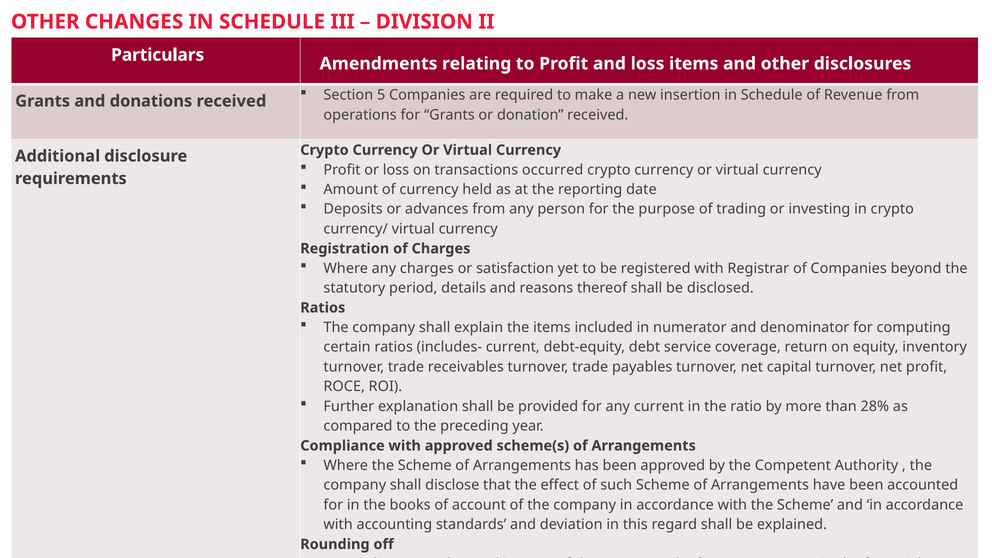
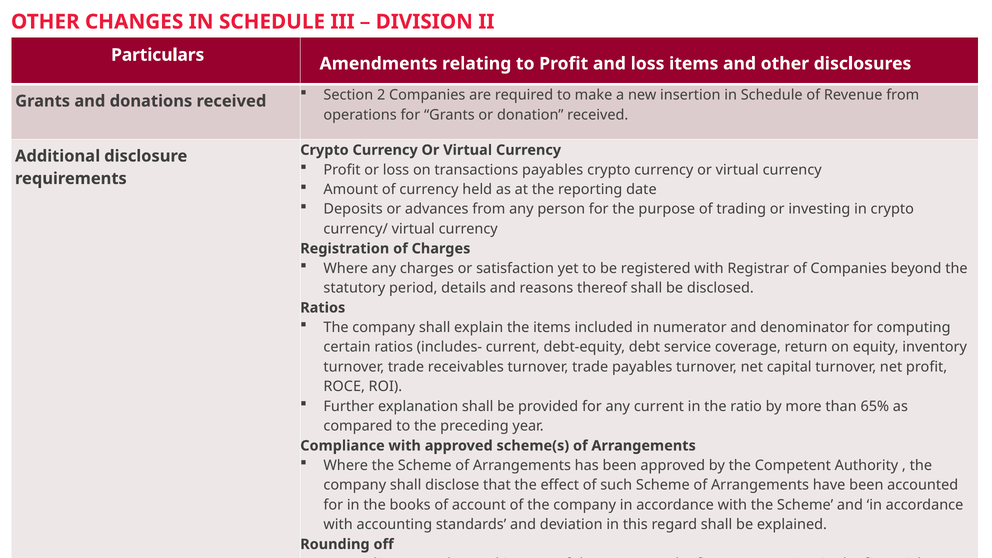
5: 5 -> 2
transactions occurred: occurred -> payables
28%: 28% -> 65%
